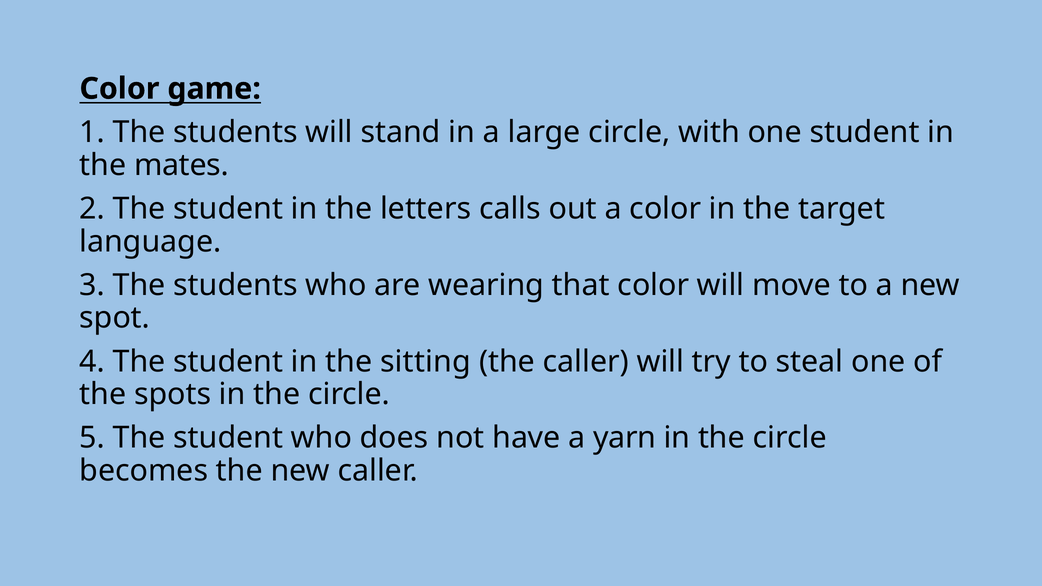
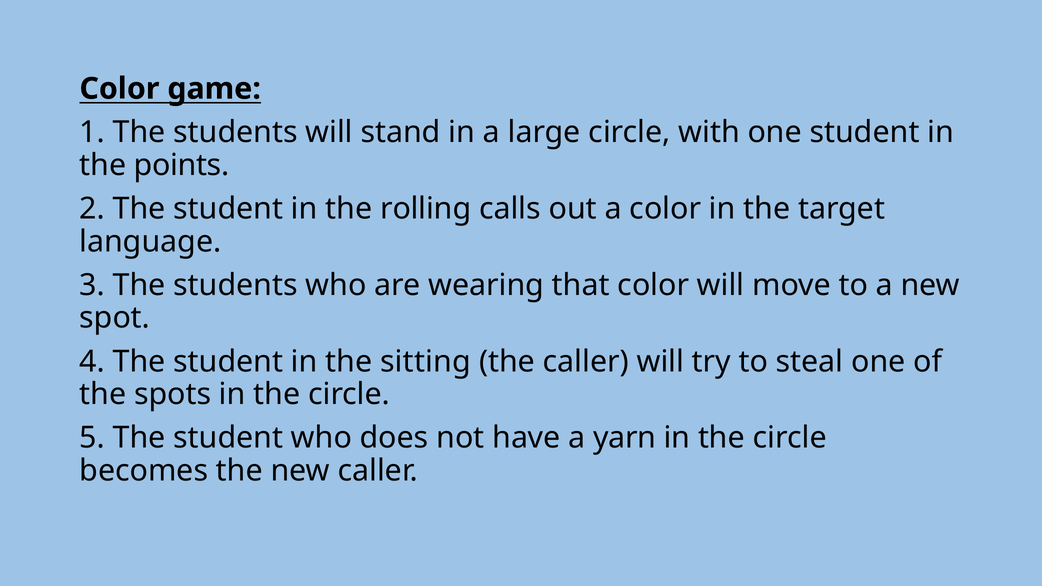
mates: mates -> points
letters: letters -> rolling
